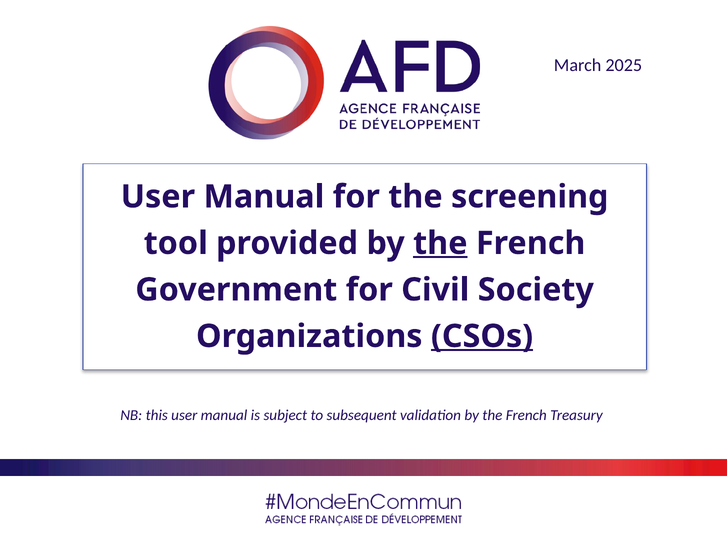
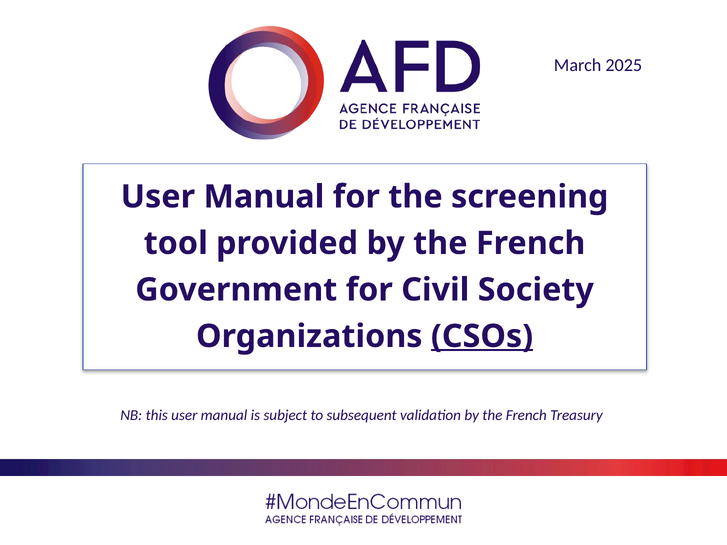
the at (440, 243) underline: present -> none
